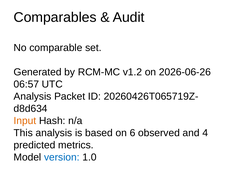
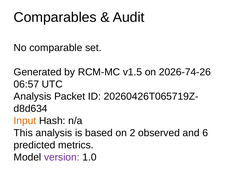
v1.2: v1.2 -> v1.5
2026-06-26: 2026-06-26 -> 2026-74-26
6: 6 -> 2
4: 4 -> 6
version colour: blue -> purple
